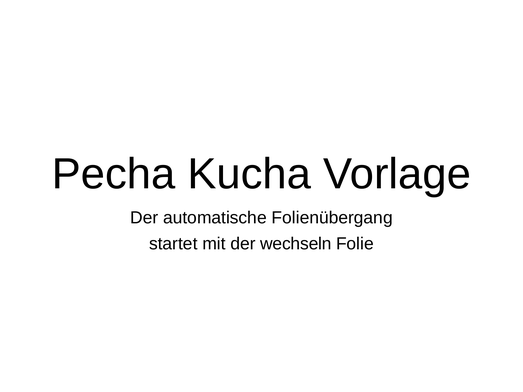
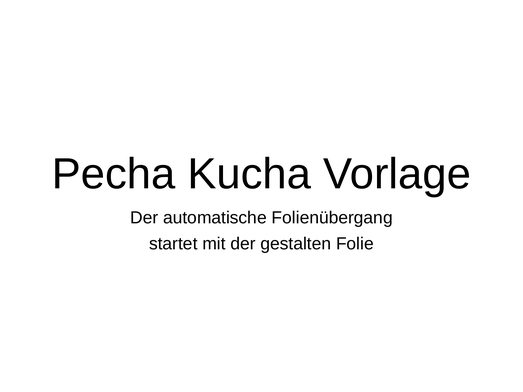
wechseln: wechseln -> gestalten
